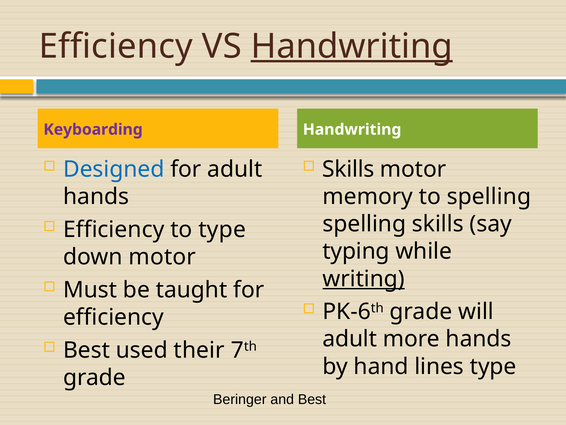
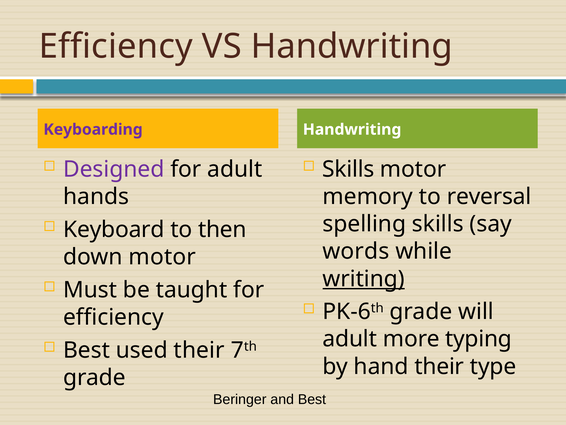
Handwriting at (352, 46) underline: present -> none
Designed colour: blue -> purple
to spelling: spelling -> reversal
Efficiency at (114, 229): Efficiency -> Keyboard
to type: type -> then
typing: typing -> words
more hands: hands -> typing
hand lines: lines -> their
